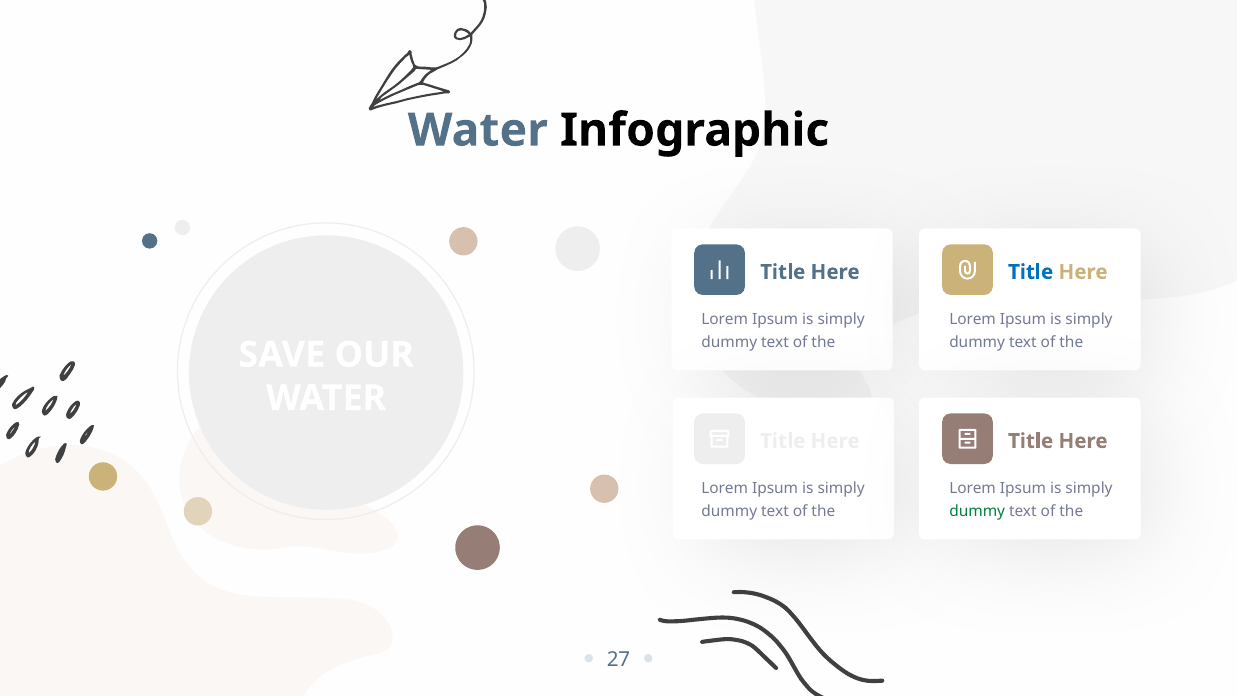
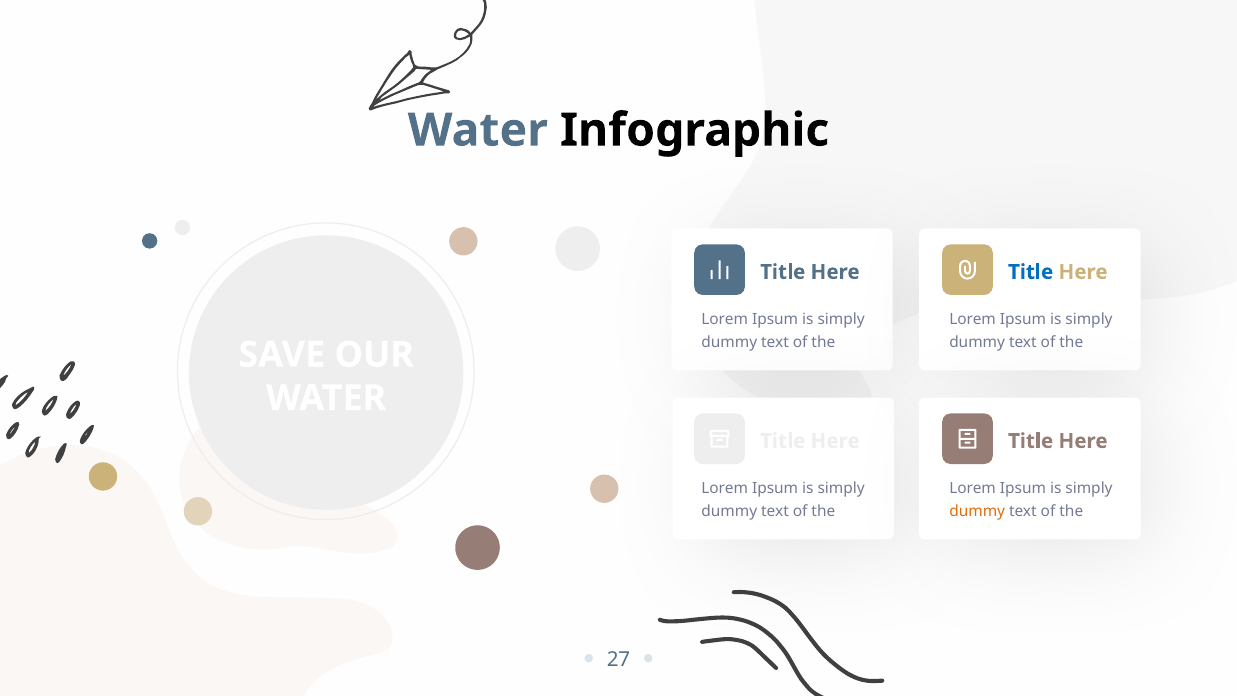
dummy at (977, 512) colour: green -> orange
